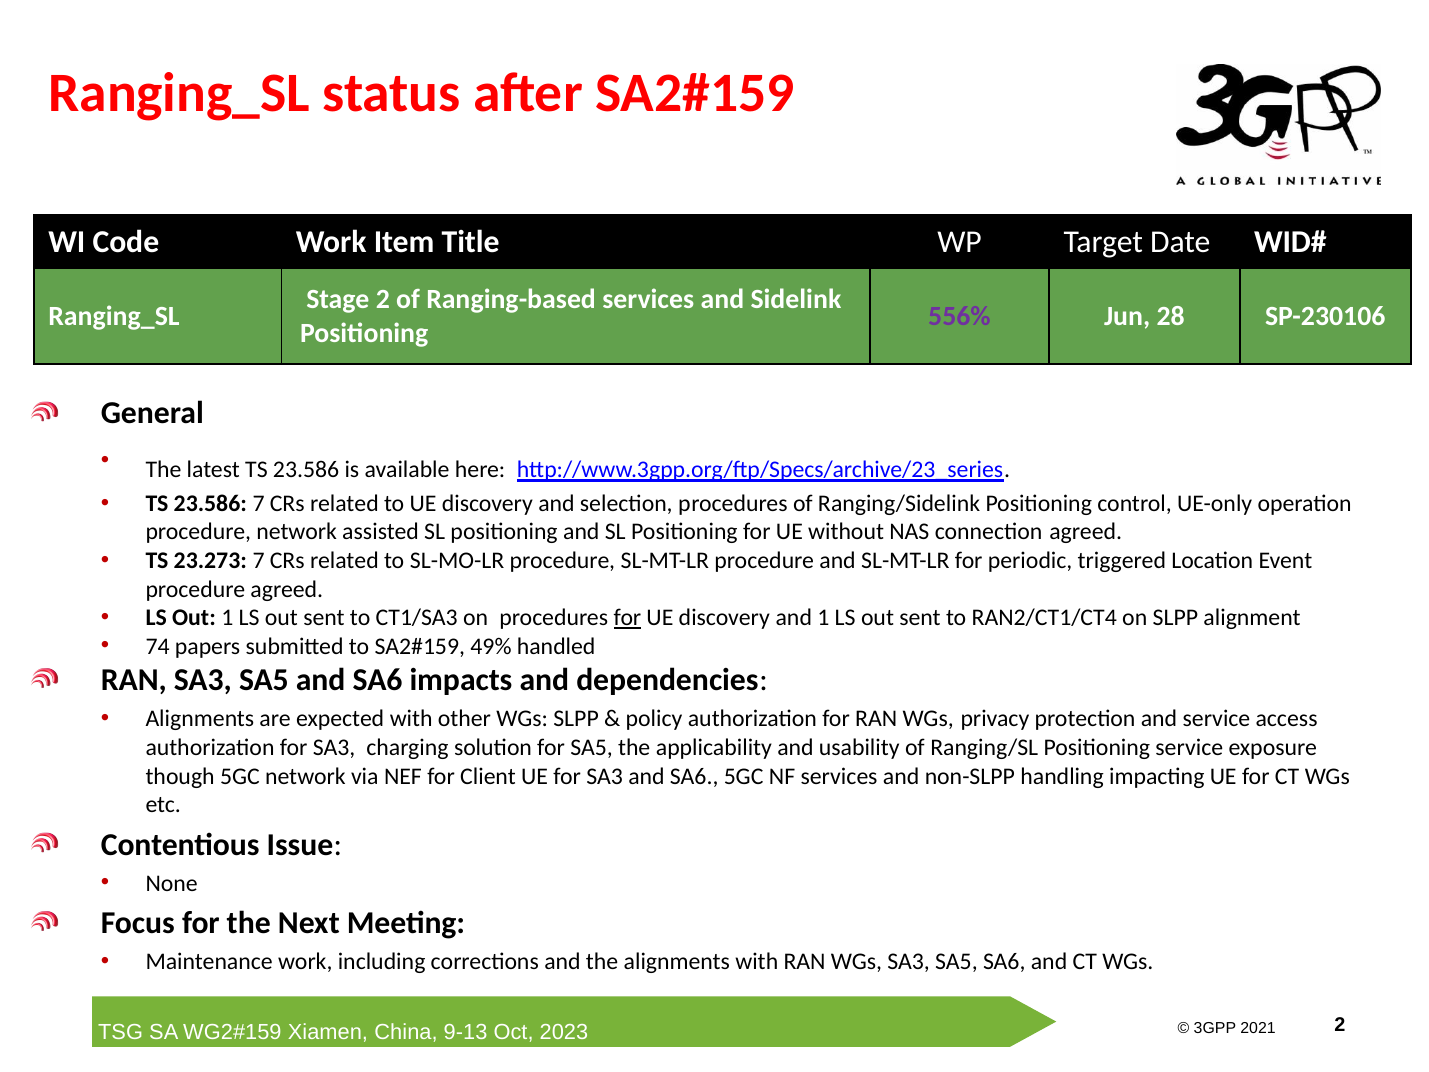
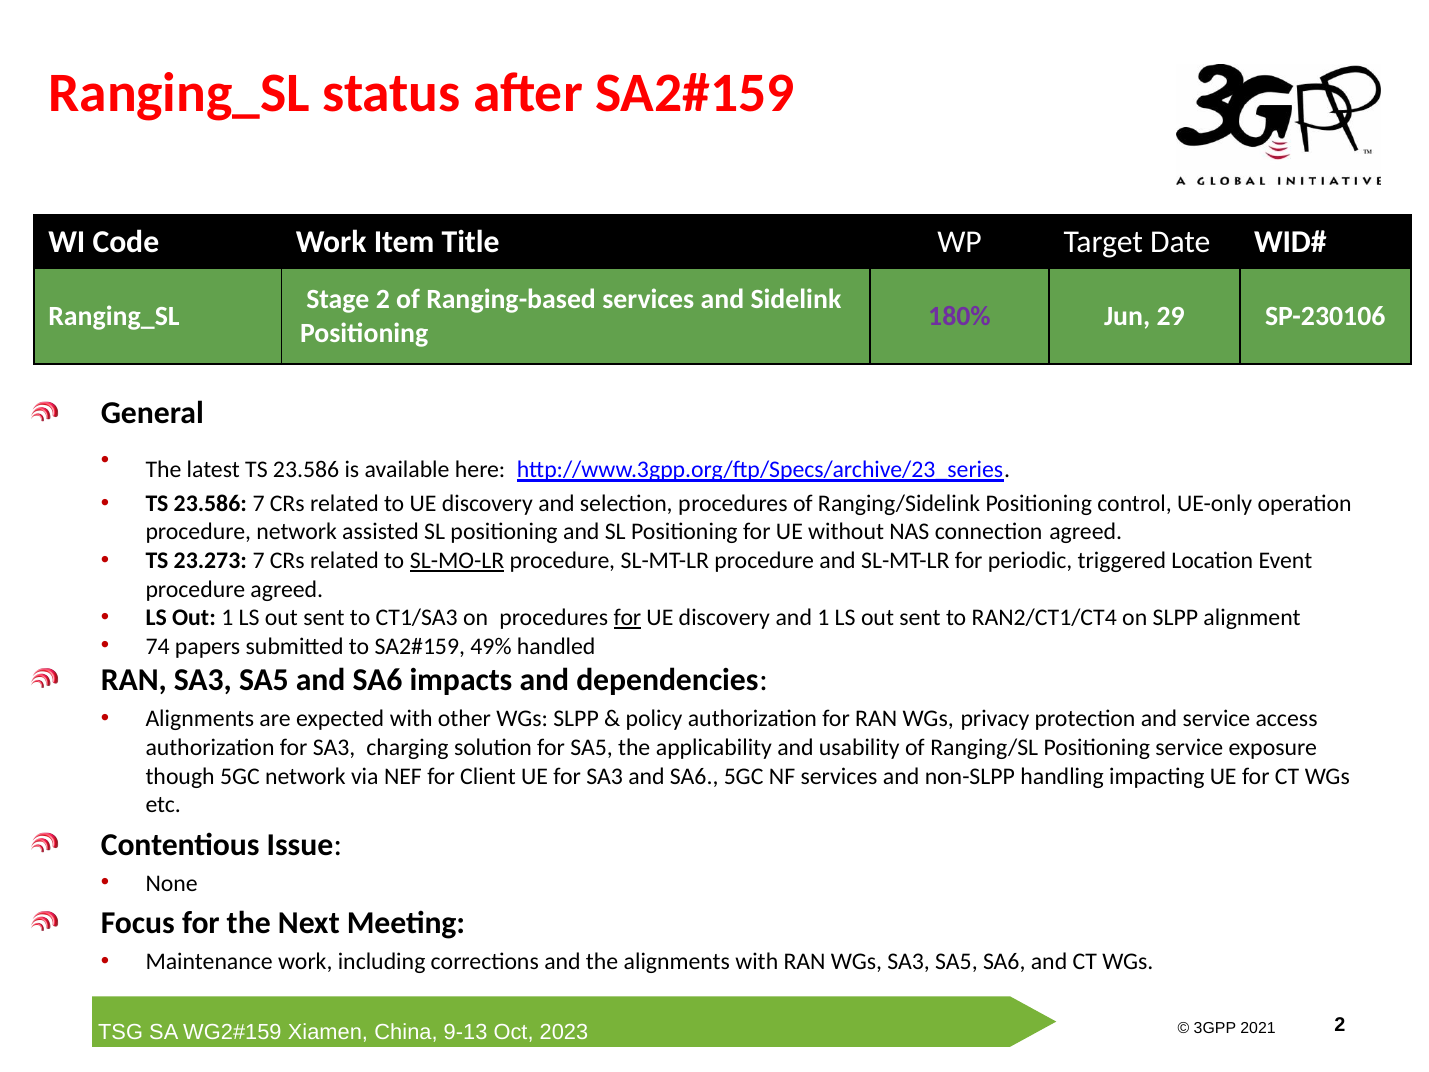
556%: 556% -> 180%
28: 28 -> 29
SL-MO-LR underline: none -> present
